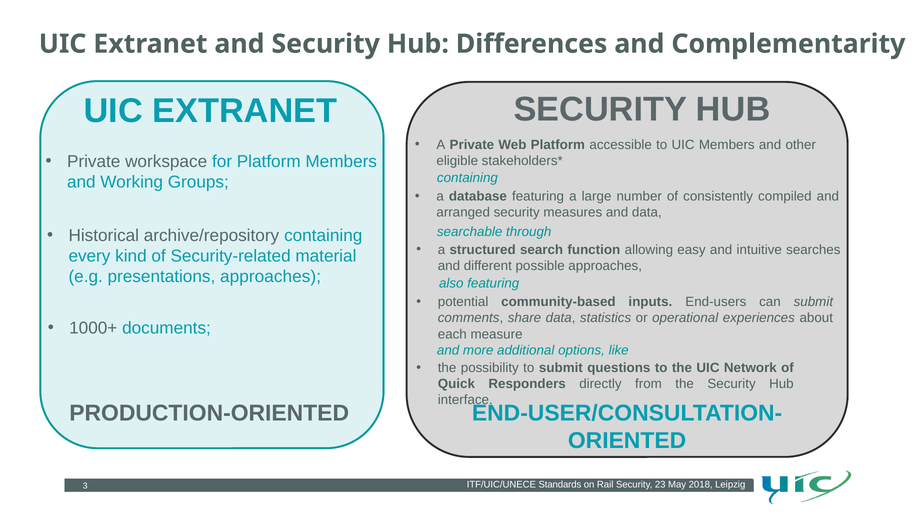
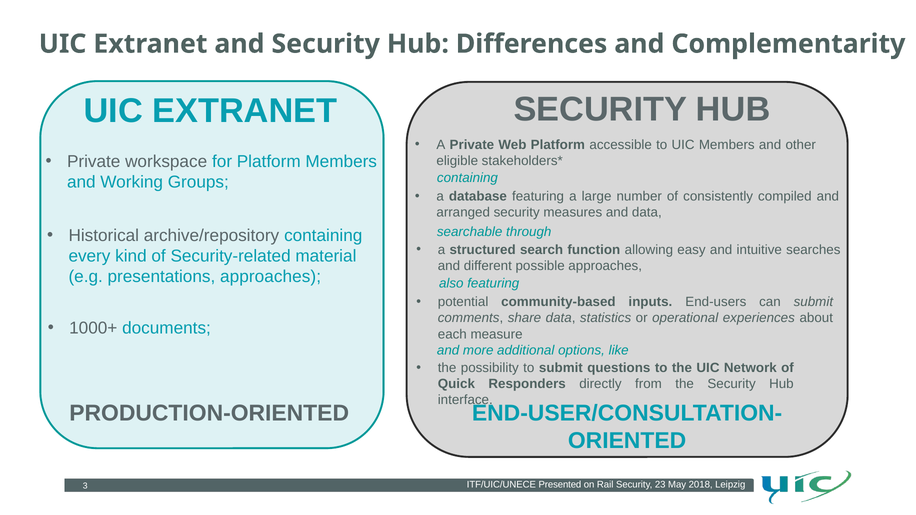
Standards: Standards -> Presented
